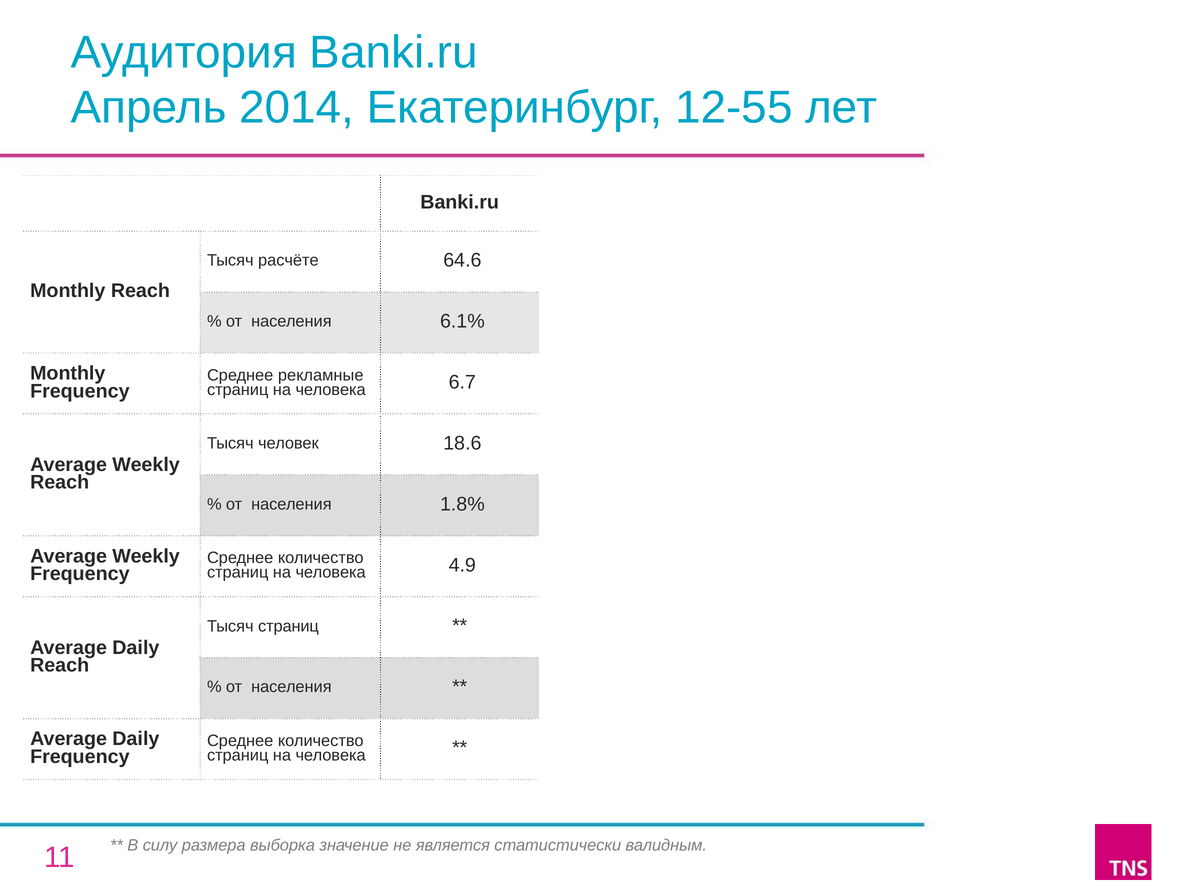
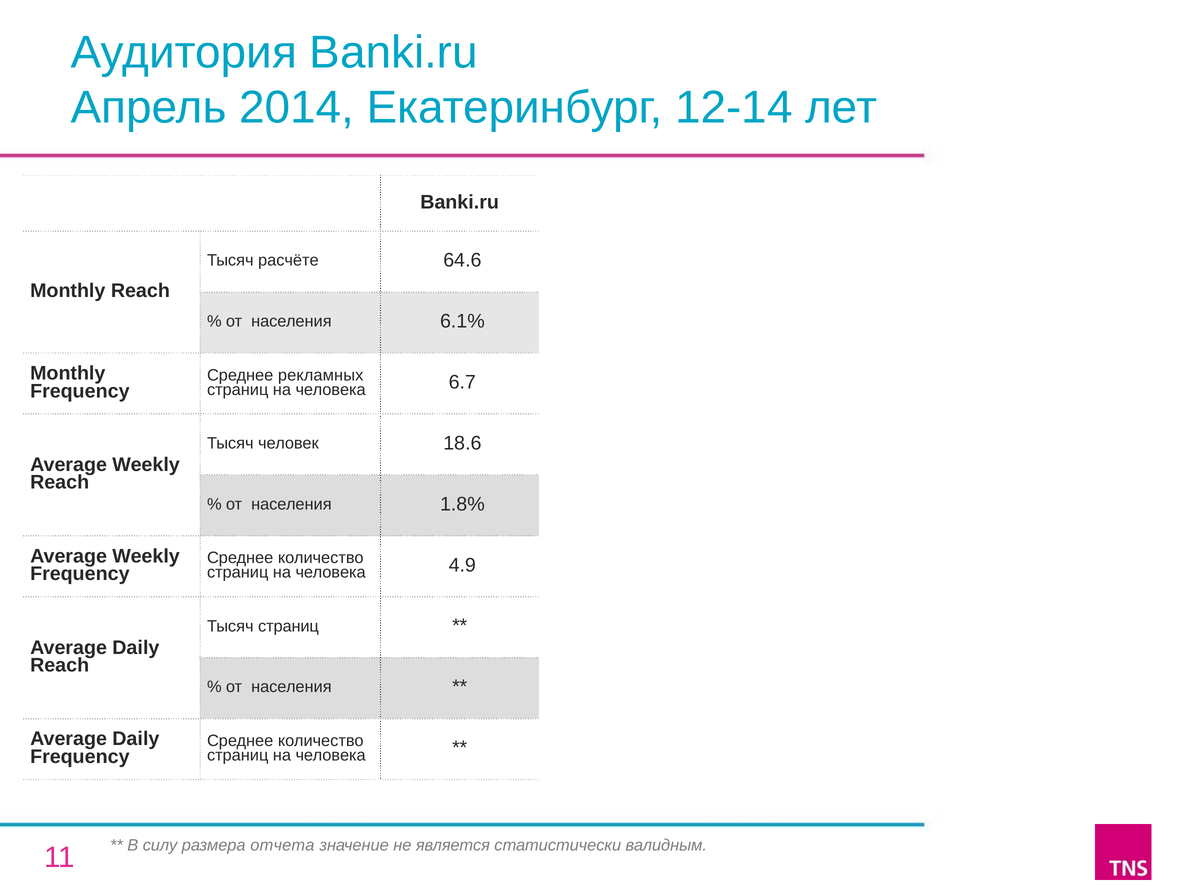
12-55: 12-55 -> 12-14
рекламные: рекламные -> рекламных
выборка: выборка -> отчета
